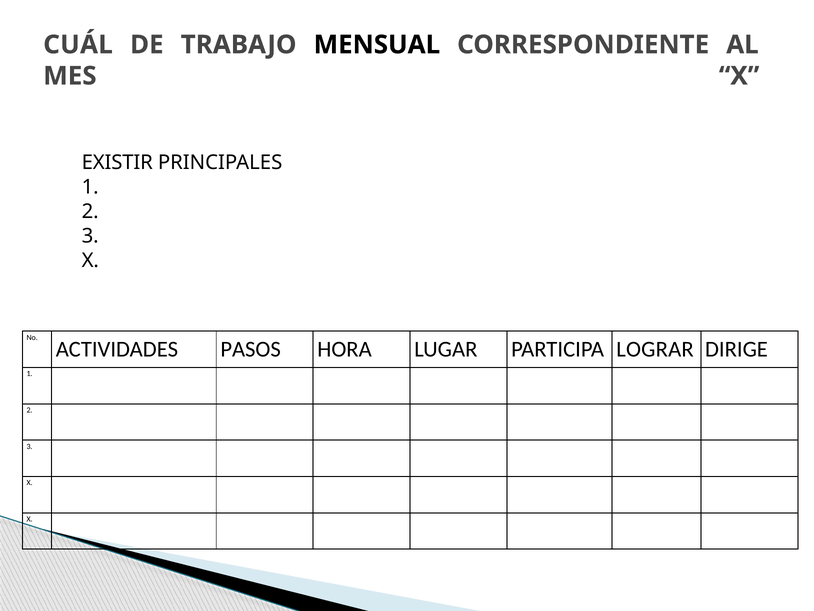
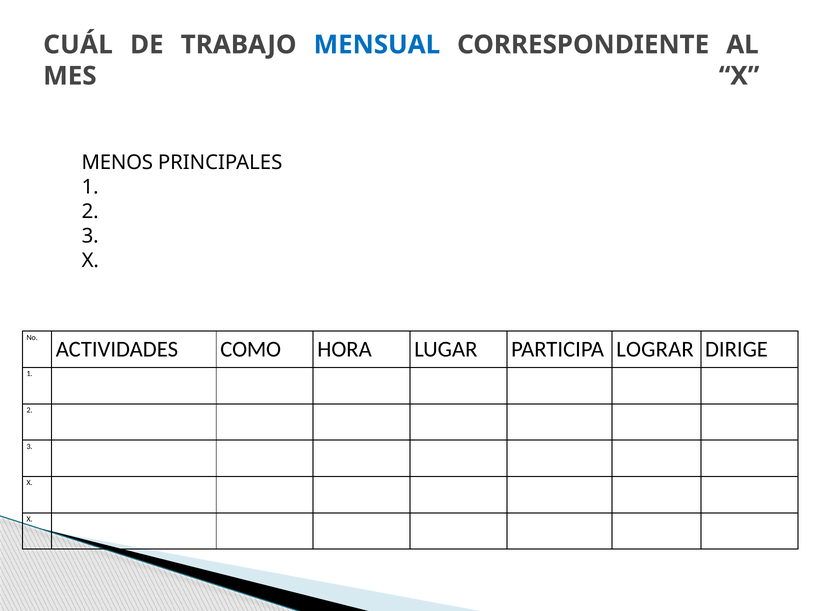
MENSUAL colour: black -> blue
EXISTIR: EXISTIR -> MENOS
PASOS: PASOS -> COMO
